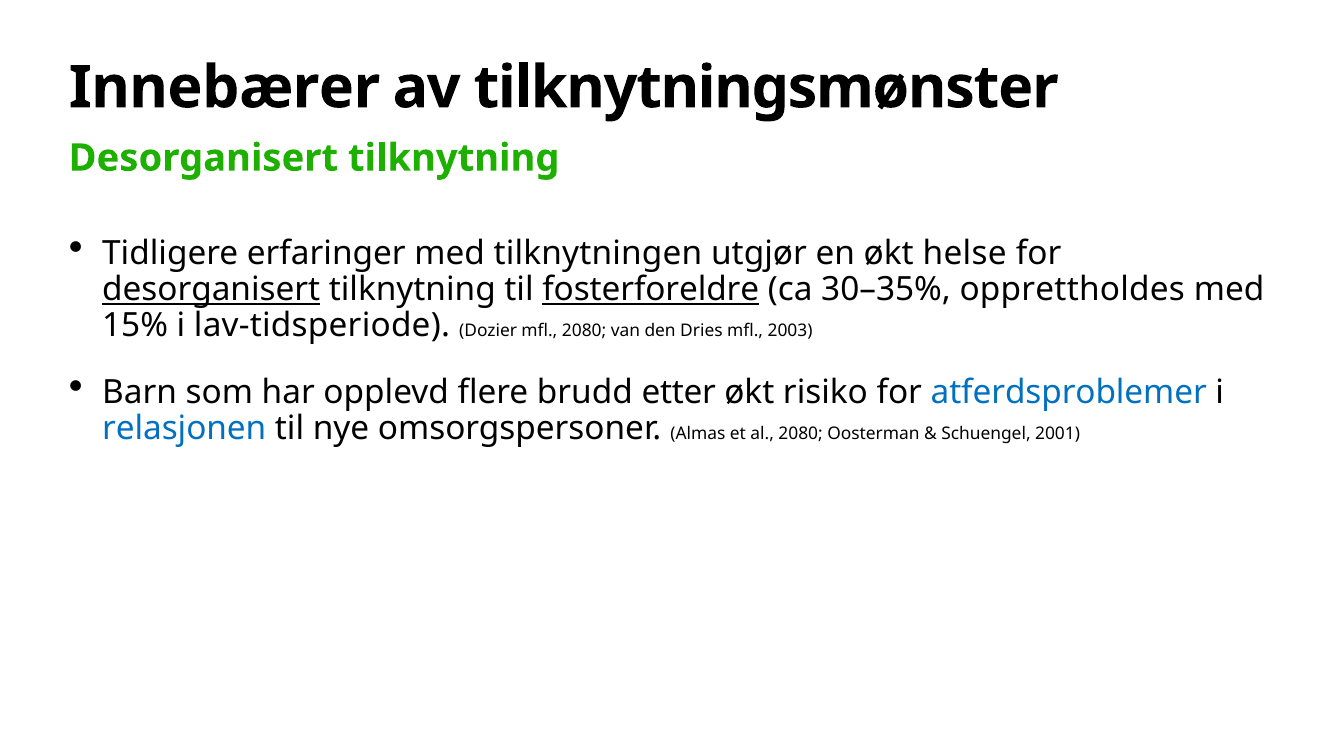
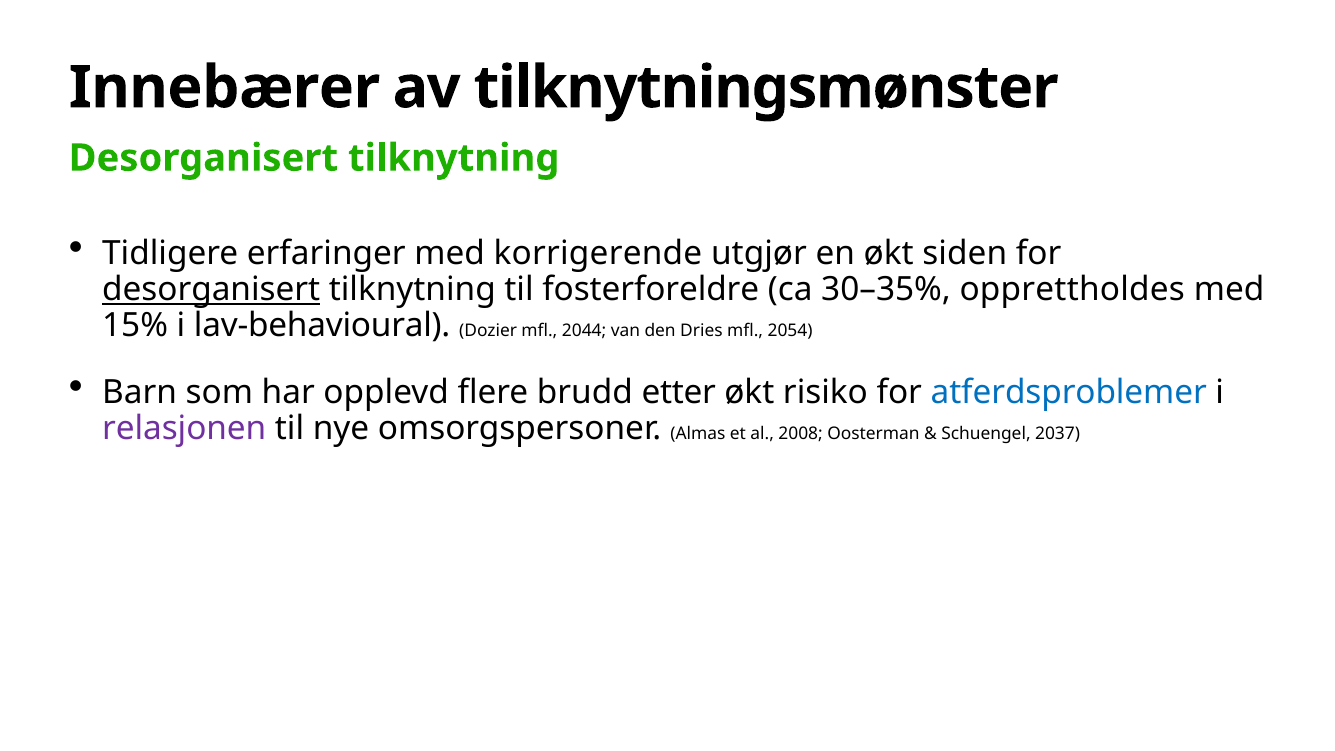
tilknytningen: tilknytningen -> korrigerende
helse: helse -> siden
fosterforeldre underline: present -> none
lav-tidsperiode: lav-tidsperiode -> lav-behavioural
mfl 2080: 2080 -> 2044
2003: 2003 -> 2054
relasjonen colour: blue -> purple
al 2080: 2080 -> 2008
2001: 2001 -> 2037
